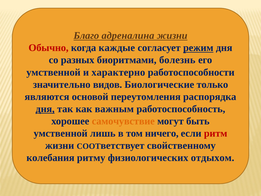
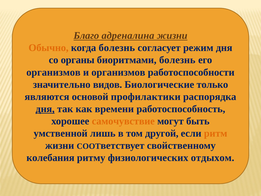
Обычно colour: red -> orange
когда каждые: каждые -> болезнь
режим underline: present -> none
разных: разных -> органы
умственной at (53, 72): умственной -> организмов
и характерно: характерно -> организмов
переутомления: переутомления -> профилактики
важным: важным -> времени
ничего: ничего -> другой
ритм colour: red -> orange
